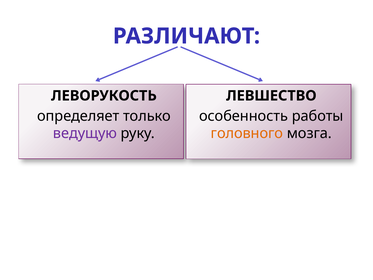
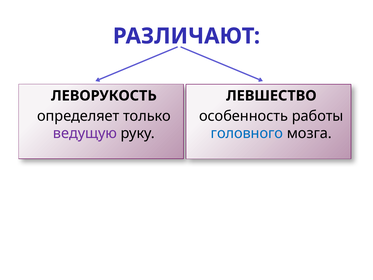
головного colour: orange -> blue
